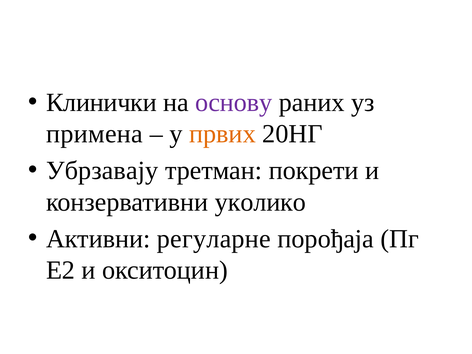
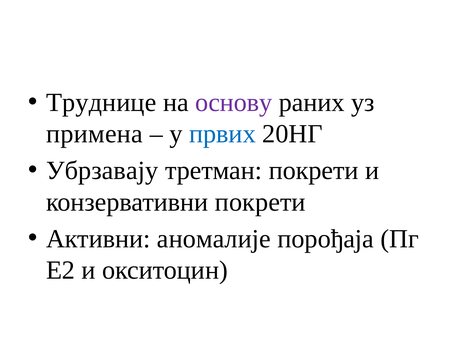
Клинички: Клинички -> Труднице
првих colour: orange -> blue
конзервативни уколико: уколико -> покрети
регуларне: регуларне -> аномaлије
